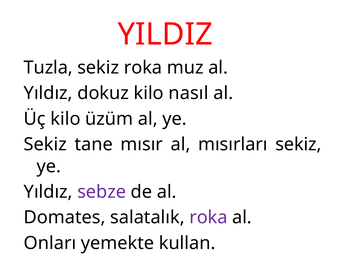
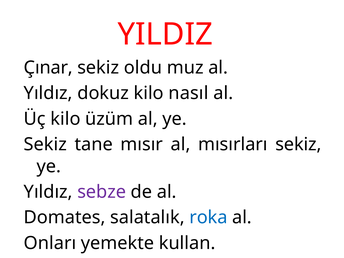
Tuzla: Tuzla -> Çınar
sekiz roka: roka -> oldu
roka at (208, 217) colour: purple -> blue
